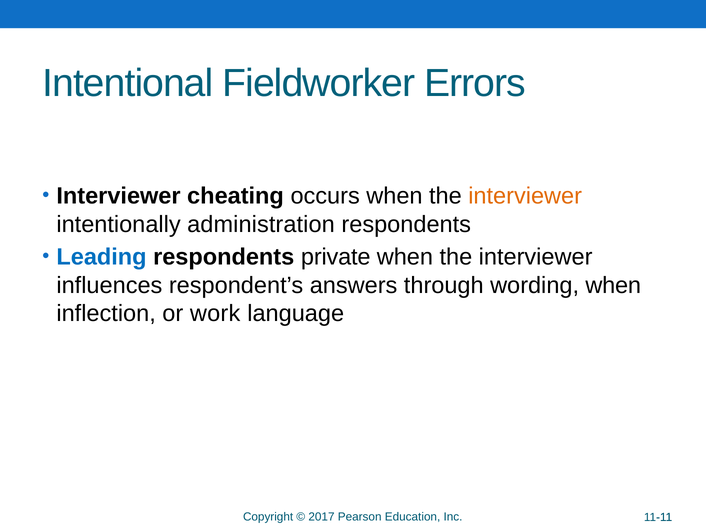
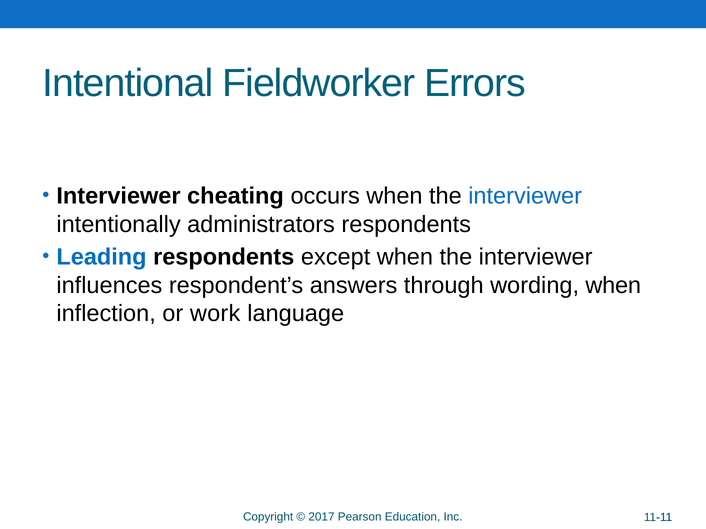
interviewer at (525, 196) colour: orange -> blue
administration: administration -> administrators
private: private -> except
